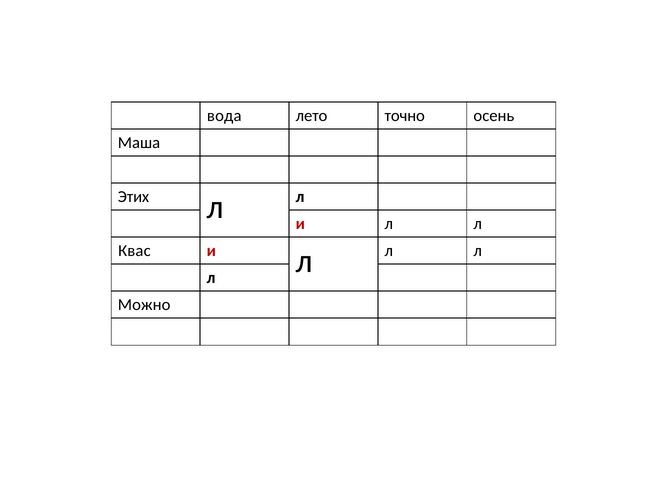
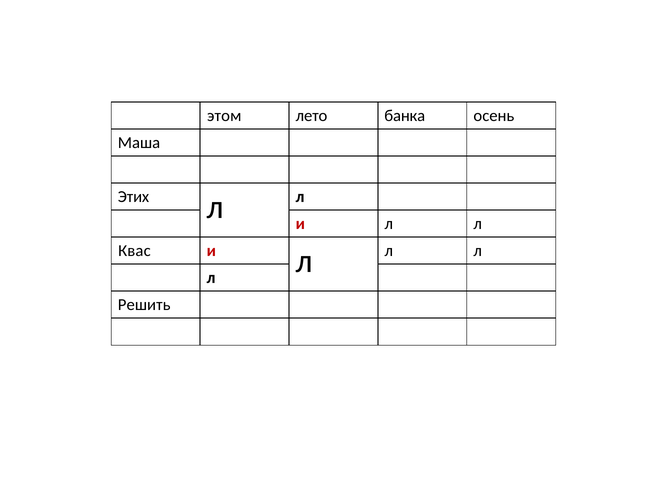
вода: вода -> этом
точно: точно -> банка
Можно: Можно -> Решить
